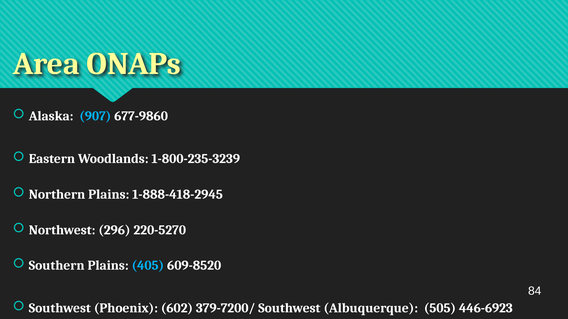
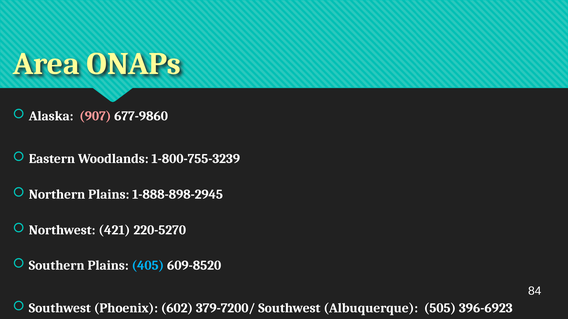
907 colour: light blue -> pink
1-800-235-3239: 1-800-235-3239 -> 1-800-755-3239
1-888-418-2945: 1-888-418-2945 -> 1-888-898-2945
296: 296 -> 421
446-6923: 446-6923 -> 396-6923
